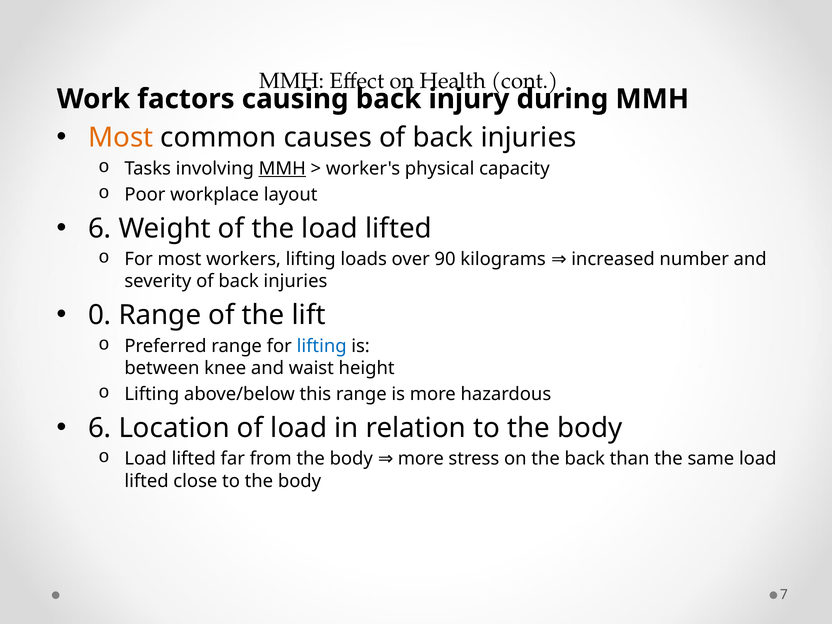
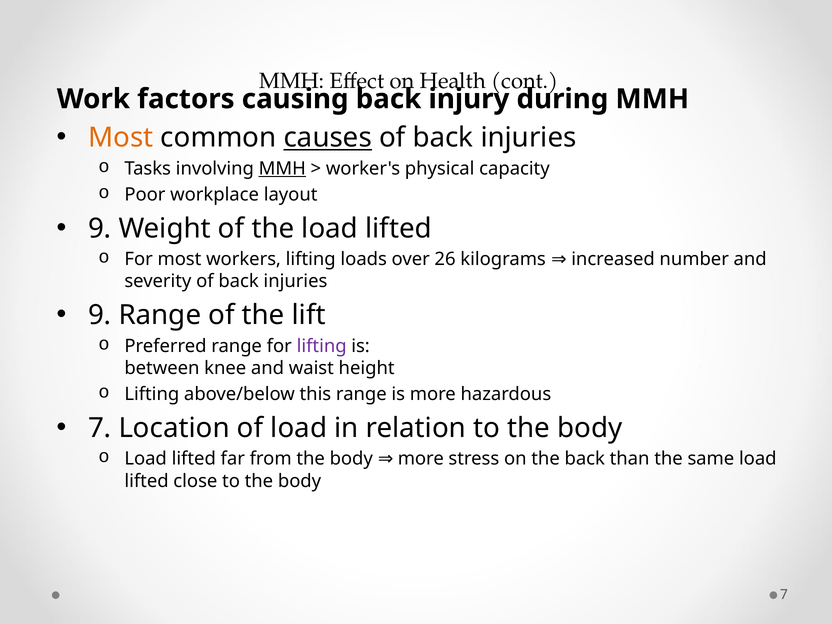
causes underline: none -> present
6 at (100, 228): 6 -> 9
90: 90 -> 26
0 at (100, 315): 0 -> 9
lifting at (322, 346) colour: blue -> purple
6 at (100, 428): 6 -> 7
